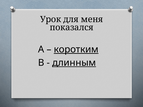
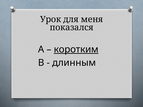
длинным underline: present -> none
